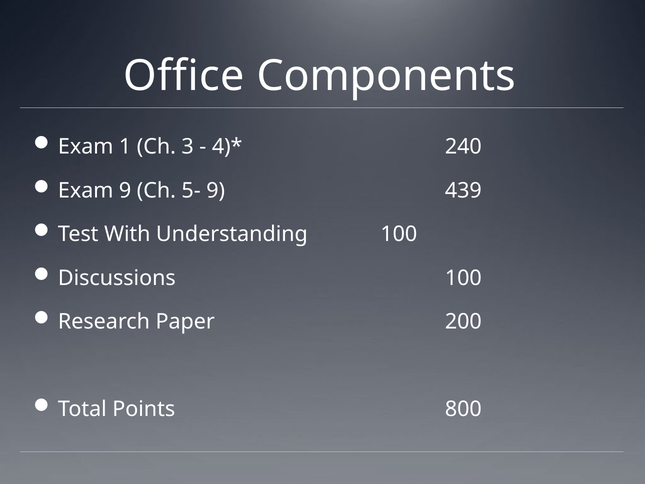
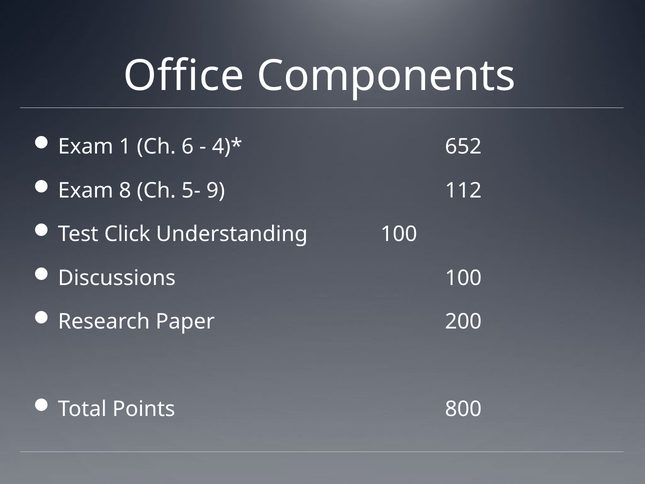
3: 3 -> 6
240: 240 -> 652
Exam 9: 9 -> 8
439: 439 -> 112
With: With -> Click
